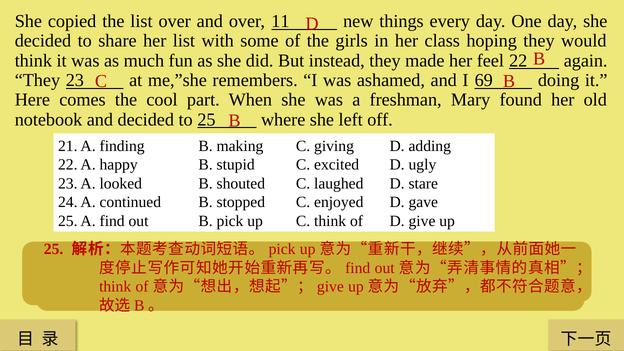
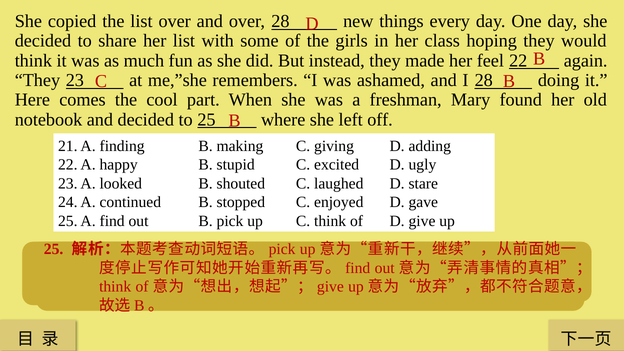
over 11: 11 -> 28
I 69: 69 -> 28
